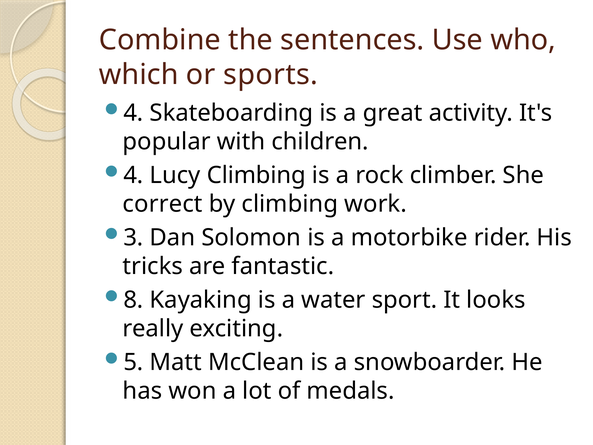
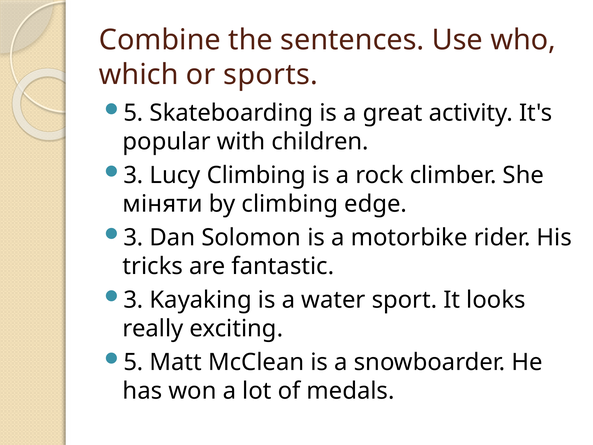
4 at (133, 113): 4 -> 5
4 at (133, 175): 4 -> 3
correct: correct -> мiняти
work: work -> edge
8 at (133, 300): 8 -> 3
